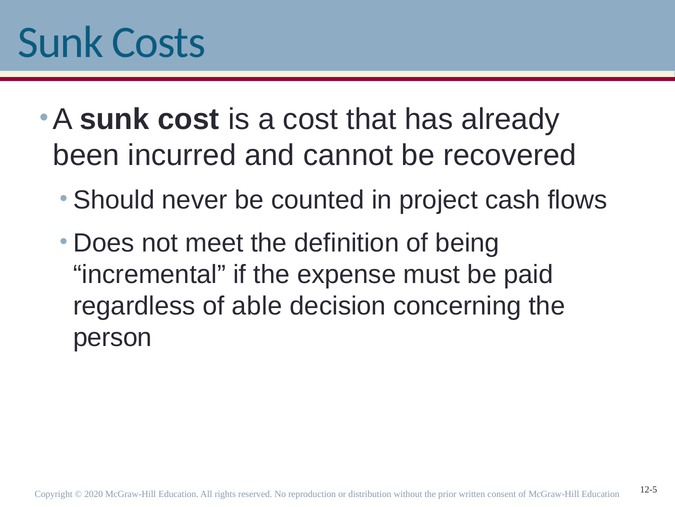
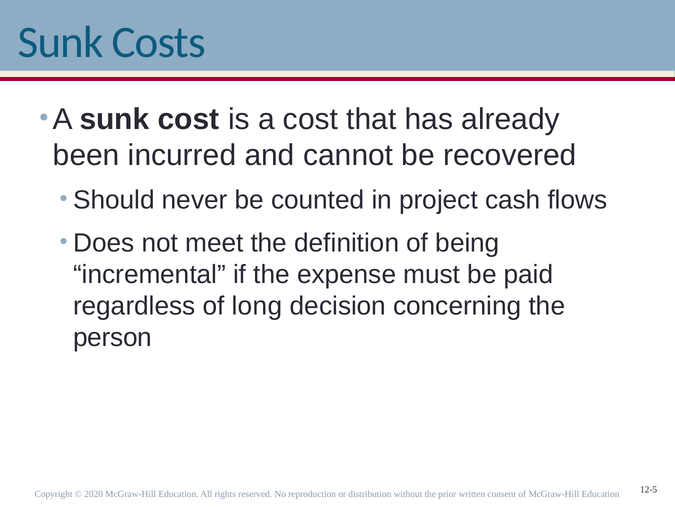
able: able -> long
